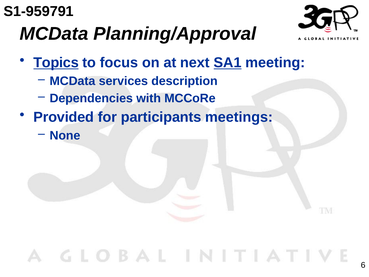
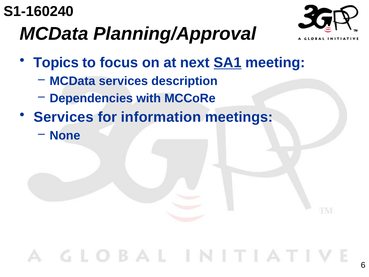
S1-959791: S1-959791 -> S1-160240
Topics underline: present -> none
Provided at (64, 117): Provided -> Services
participants: participants -> information
